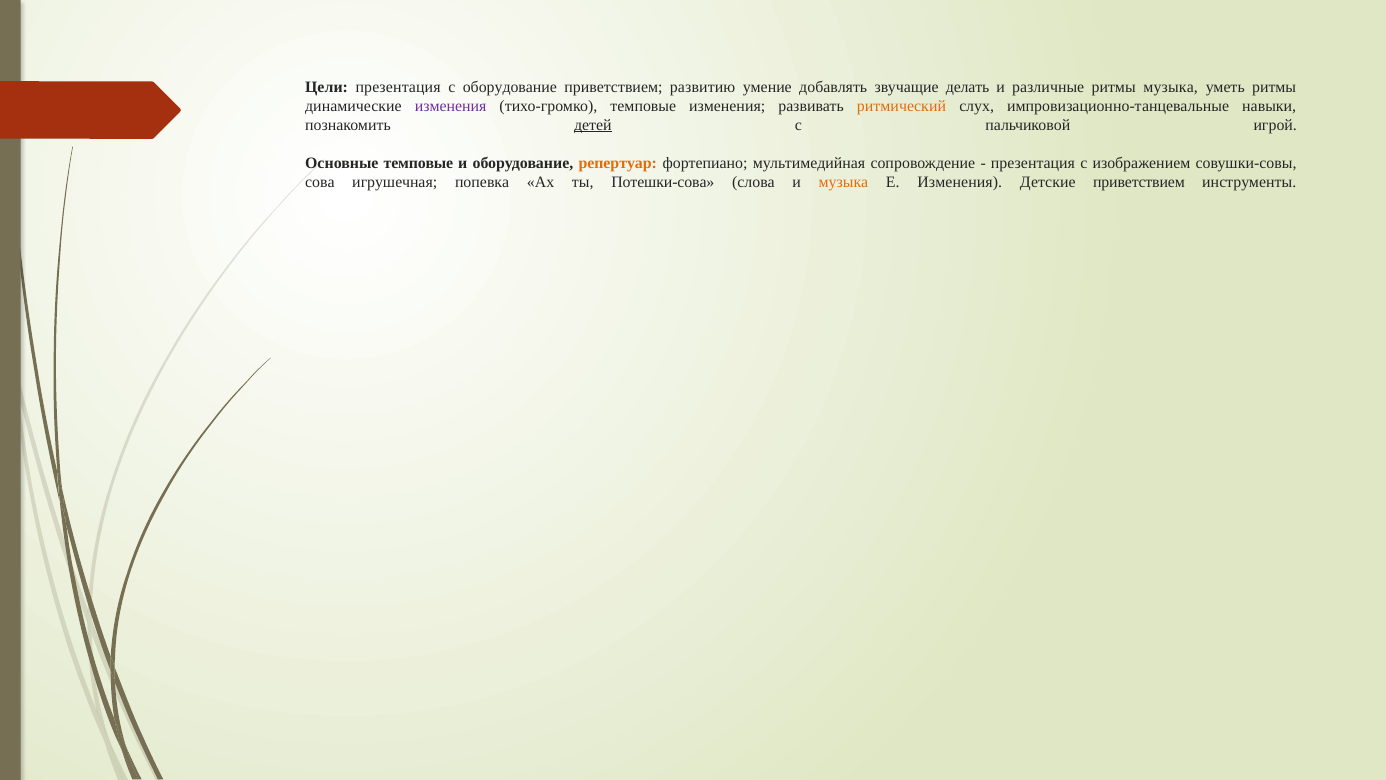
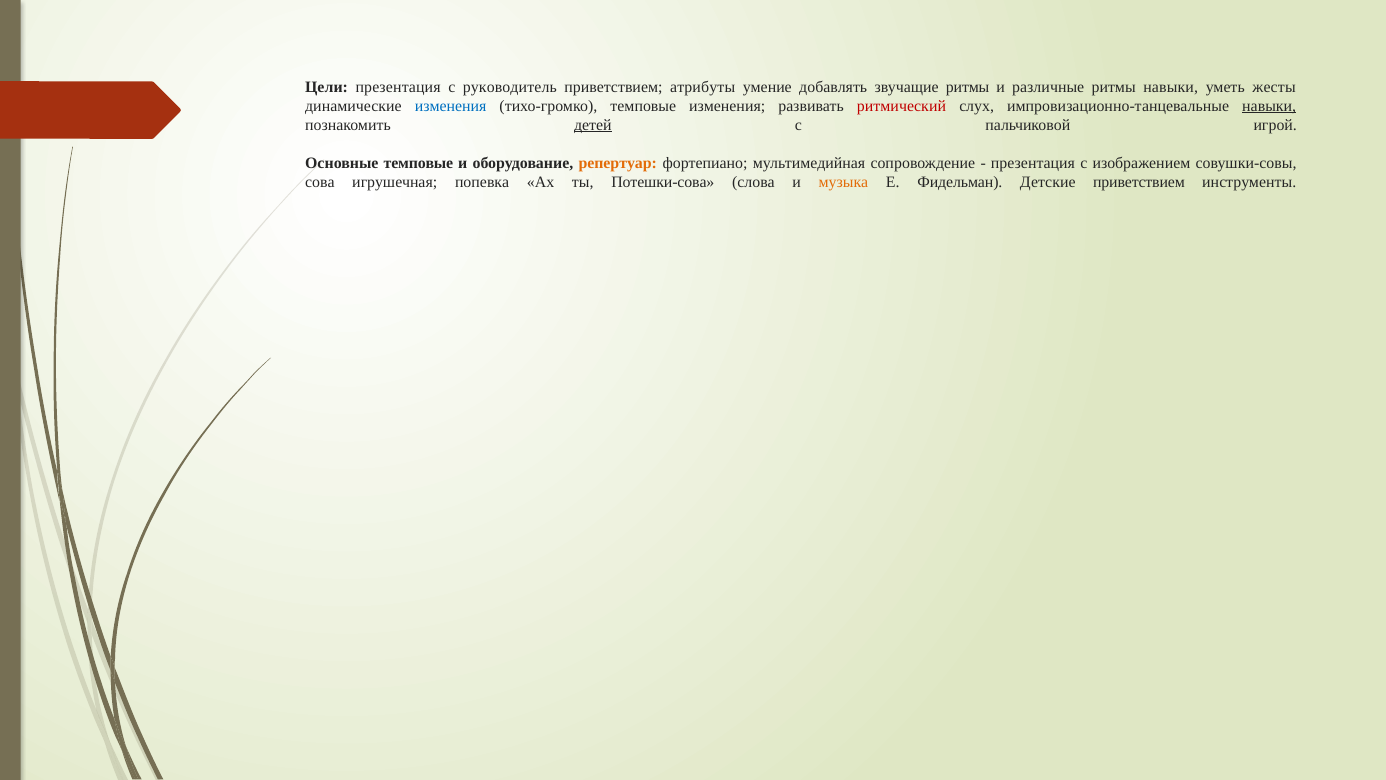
с оборудование: оборудование -> руководитель
развитию: развитию -> атрибуты
звучащие делать: делать -> ритмы
ритмы музыка: музыка -> навыки
уметь ритмы: ритмы -> жесты
изменения at (451, 106) colour: purple -> blue
ритмический colour: orange -> red
навыки at (1269, 106) underline: none -> present
Е Изменения: Изменения -> Фидельман
